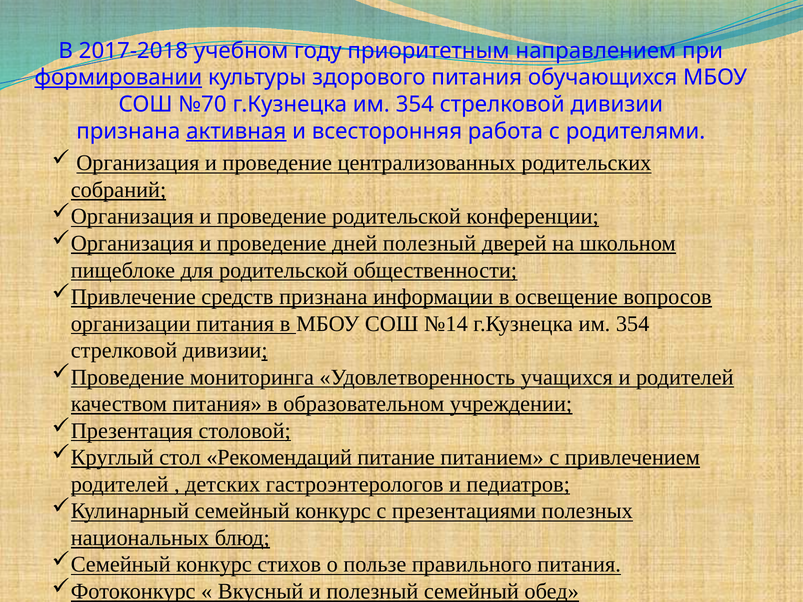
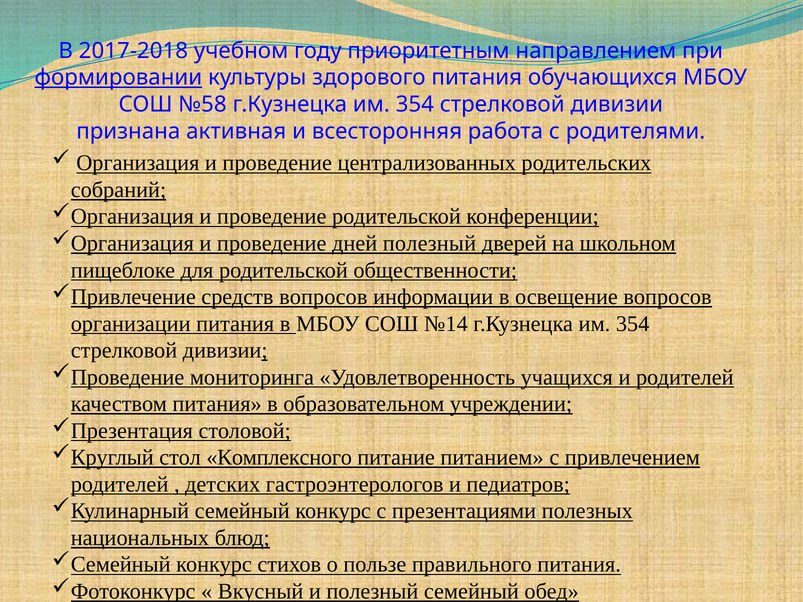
№70: №70 -> №58
активная underline: present -> none
средств признана: признана -> вопросов
Рекомендаций: Рекомендаций -> Комплексного
